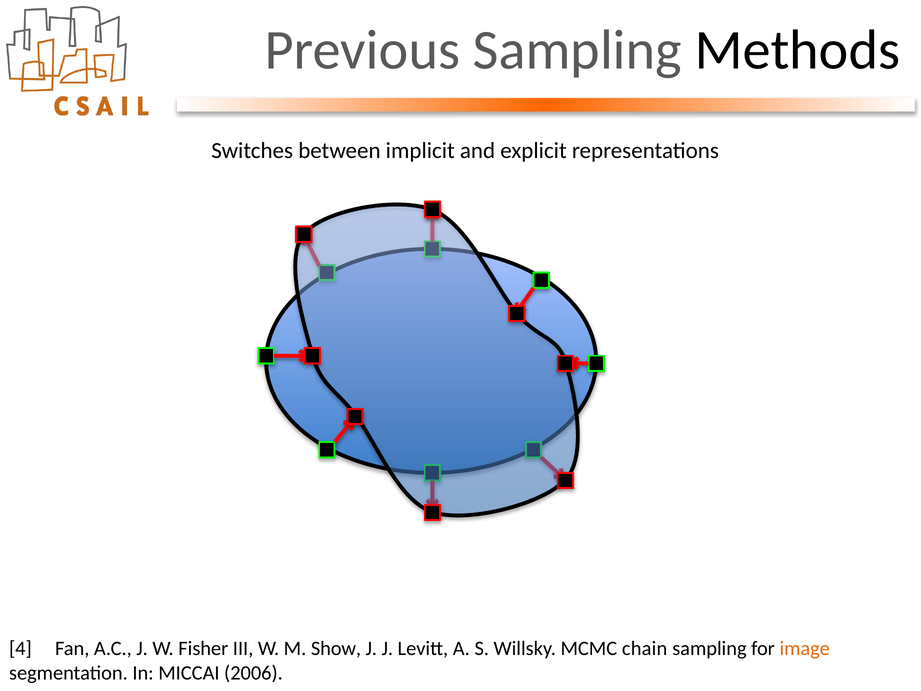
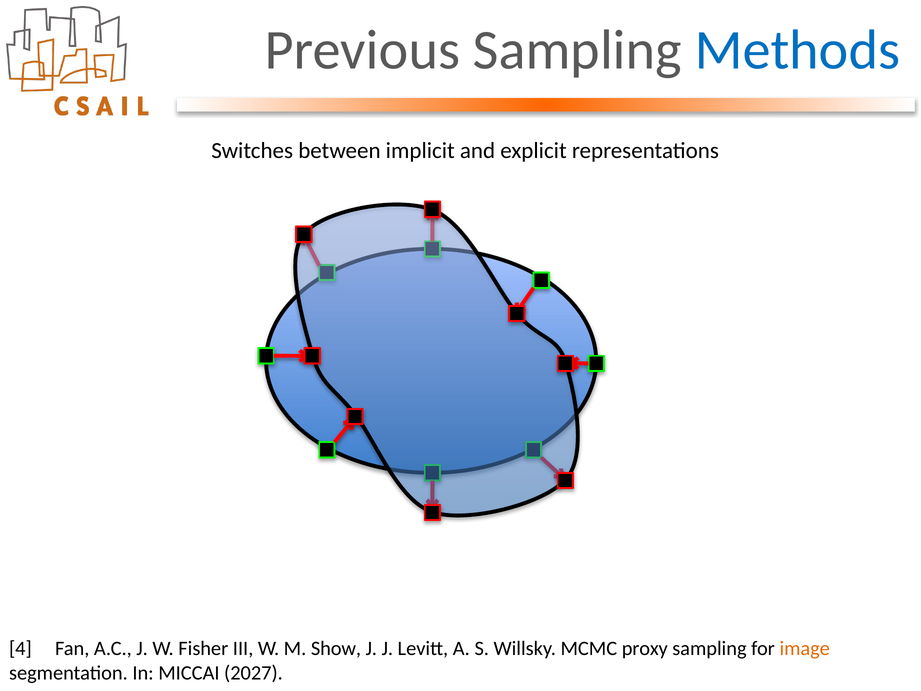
Methods colour: black -> blue
chain: chain -> proxy
2006: 2006 -> 2027
